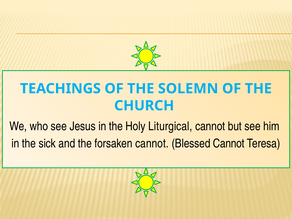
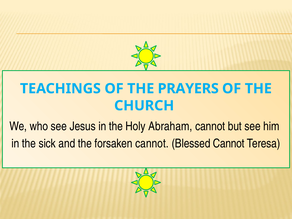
SOLEMN: SOLEMN -> PRAYERS
Liturgical: Liturgical -> Abraham
